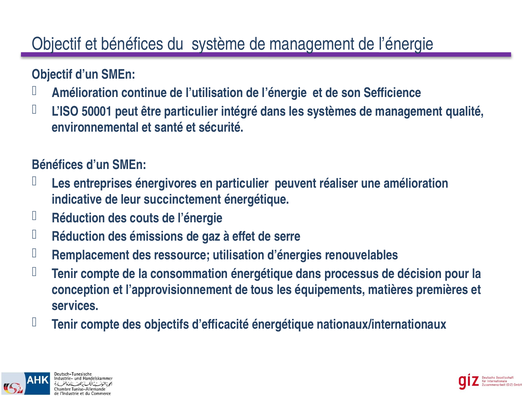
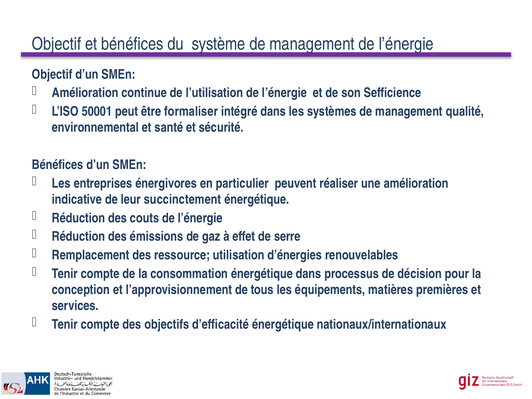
être particulier: particulier -> formaliser
